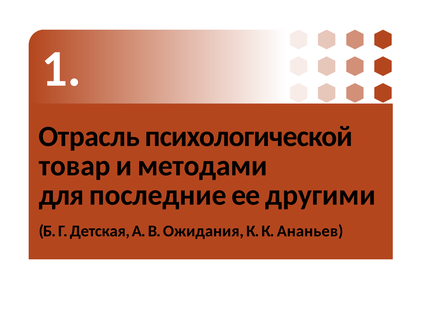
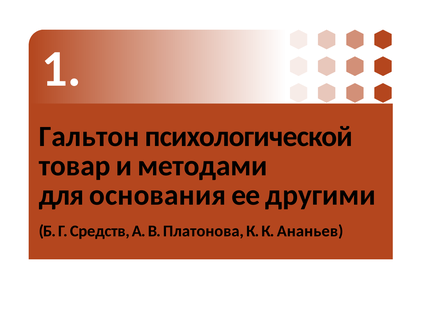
Отрасль: Отрасль -> Гальтон
последние: последние -> основания
Детская: Детская -> Средств
Ожидания: Ожидания -> Платонова
